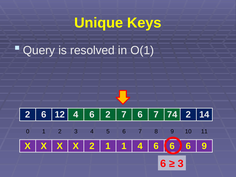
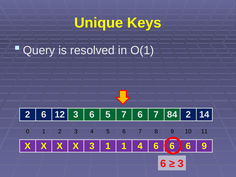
12 4: 4 -> 3
6 2: 2 -> 5
74: 74 -> 84
X 2: 2 -> 3
